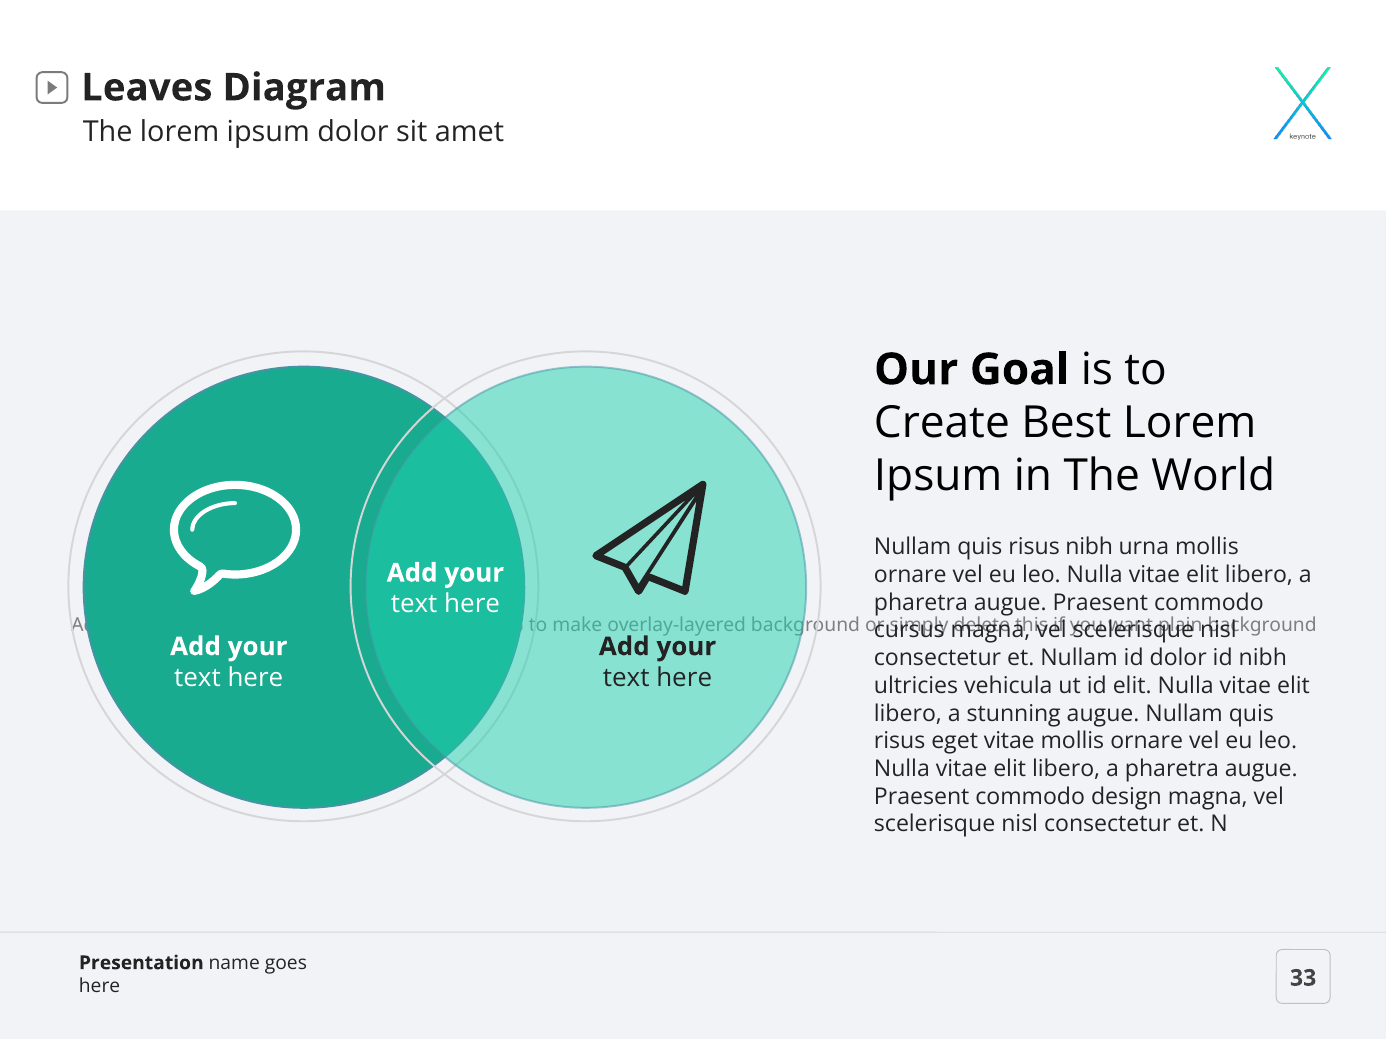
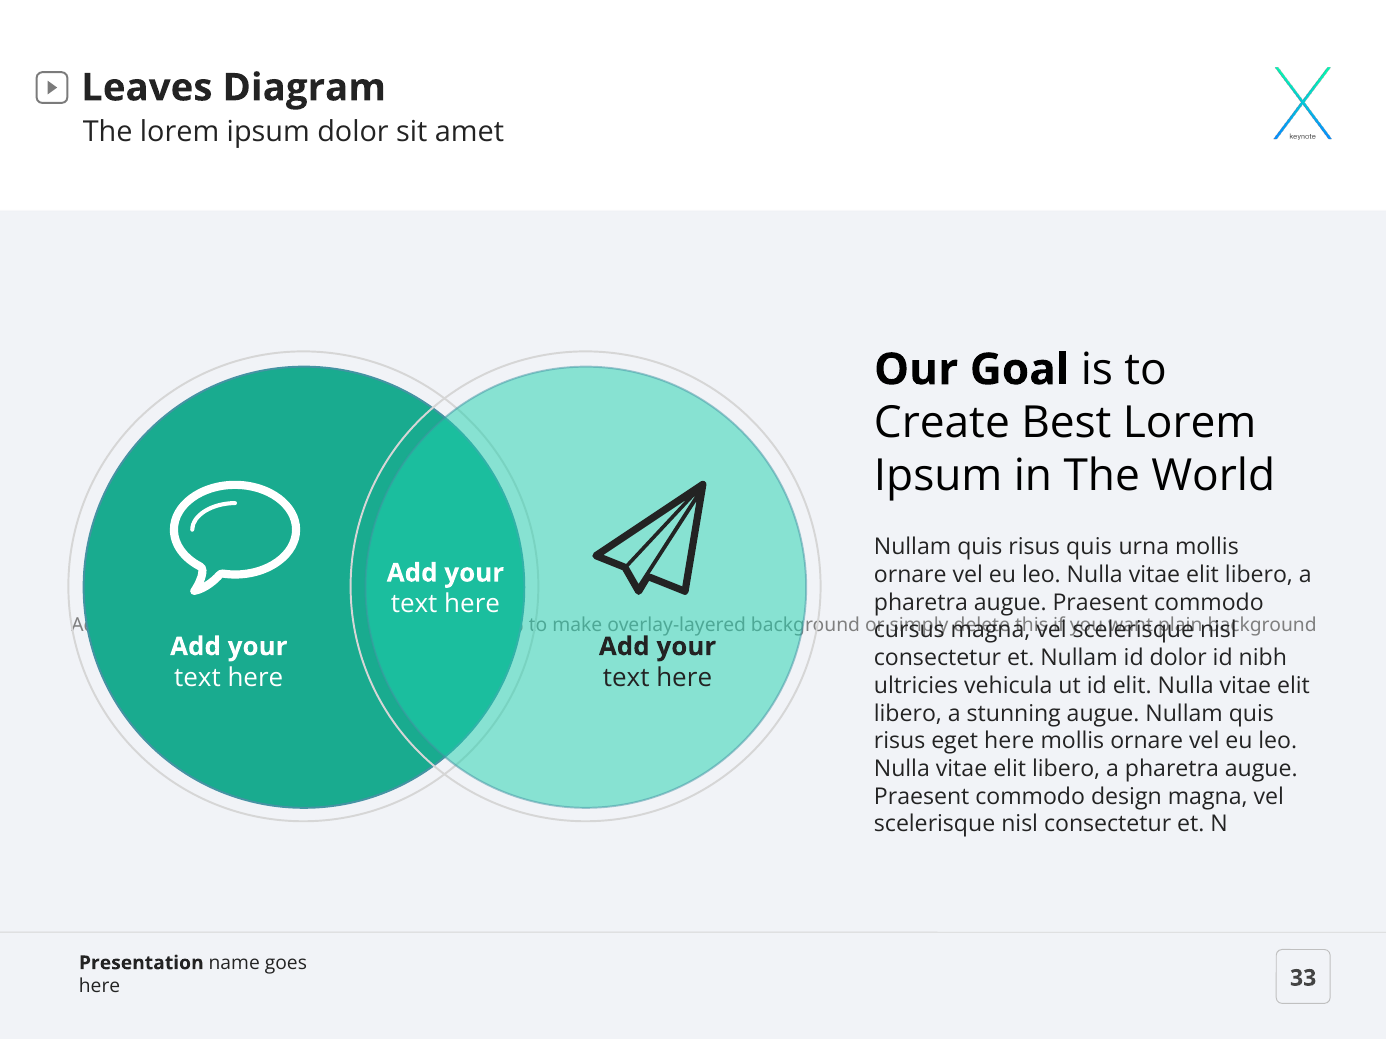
risus nibh: nibh -> quis
eget vitae: vitae -> here
